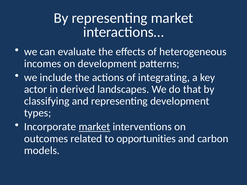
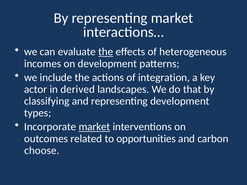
the at (106, 52) underline: none -> present
integrating: integrating -> integration
models: models -> choose
